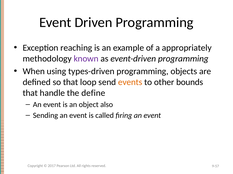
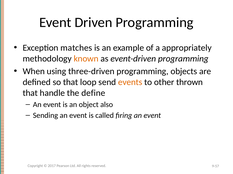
reaching: reaching -> matches
known colour: purple -> orange
types-driven: types-driven -> three-driven
bounds: bounds -> thrown
